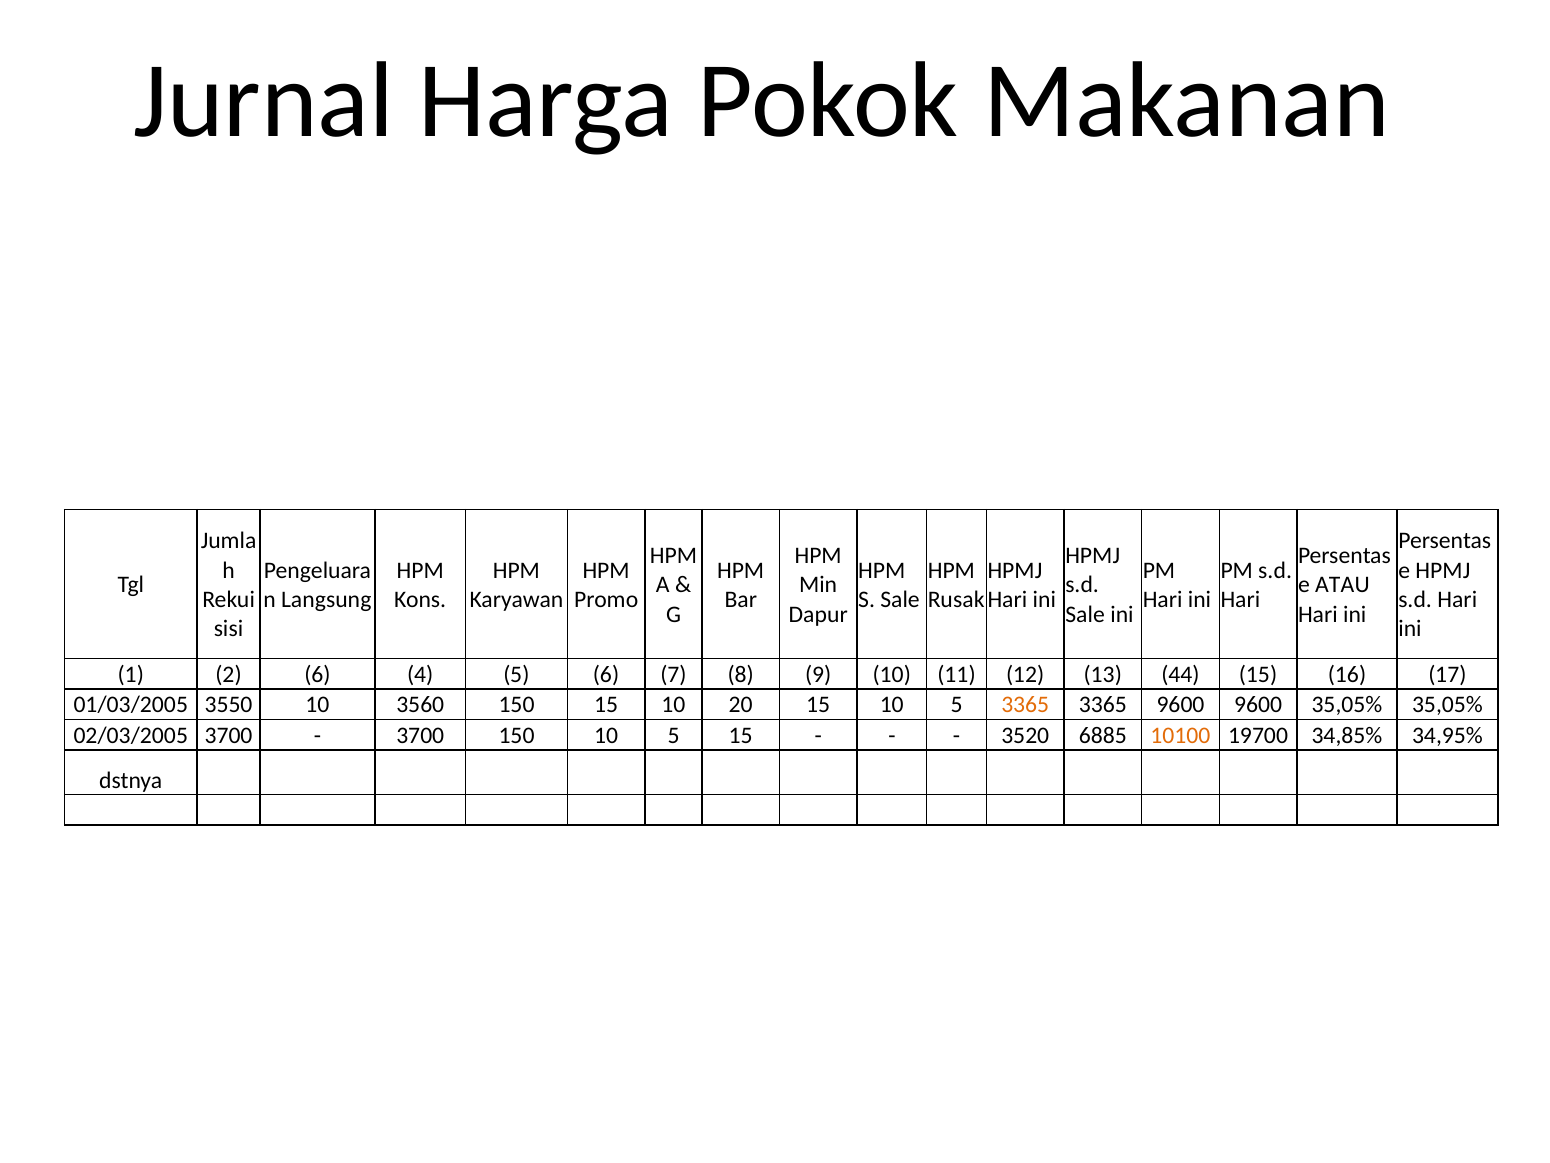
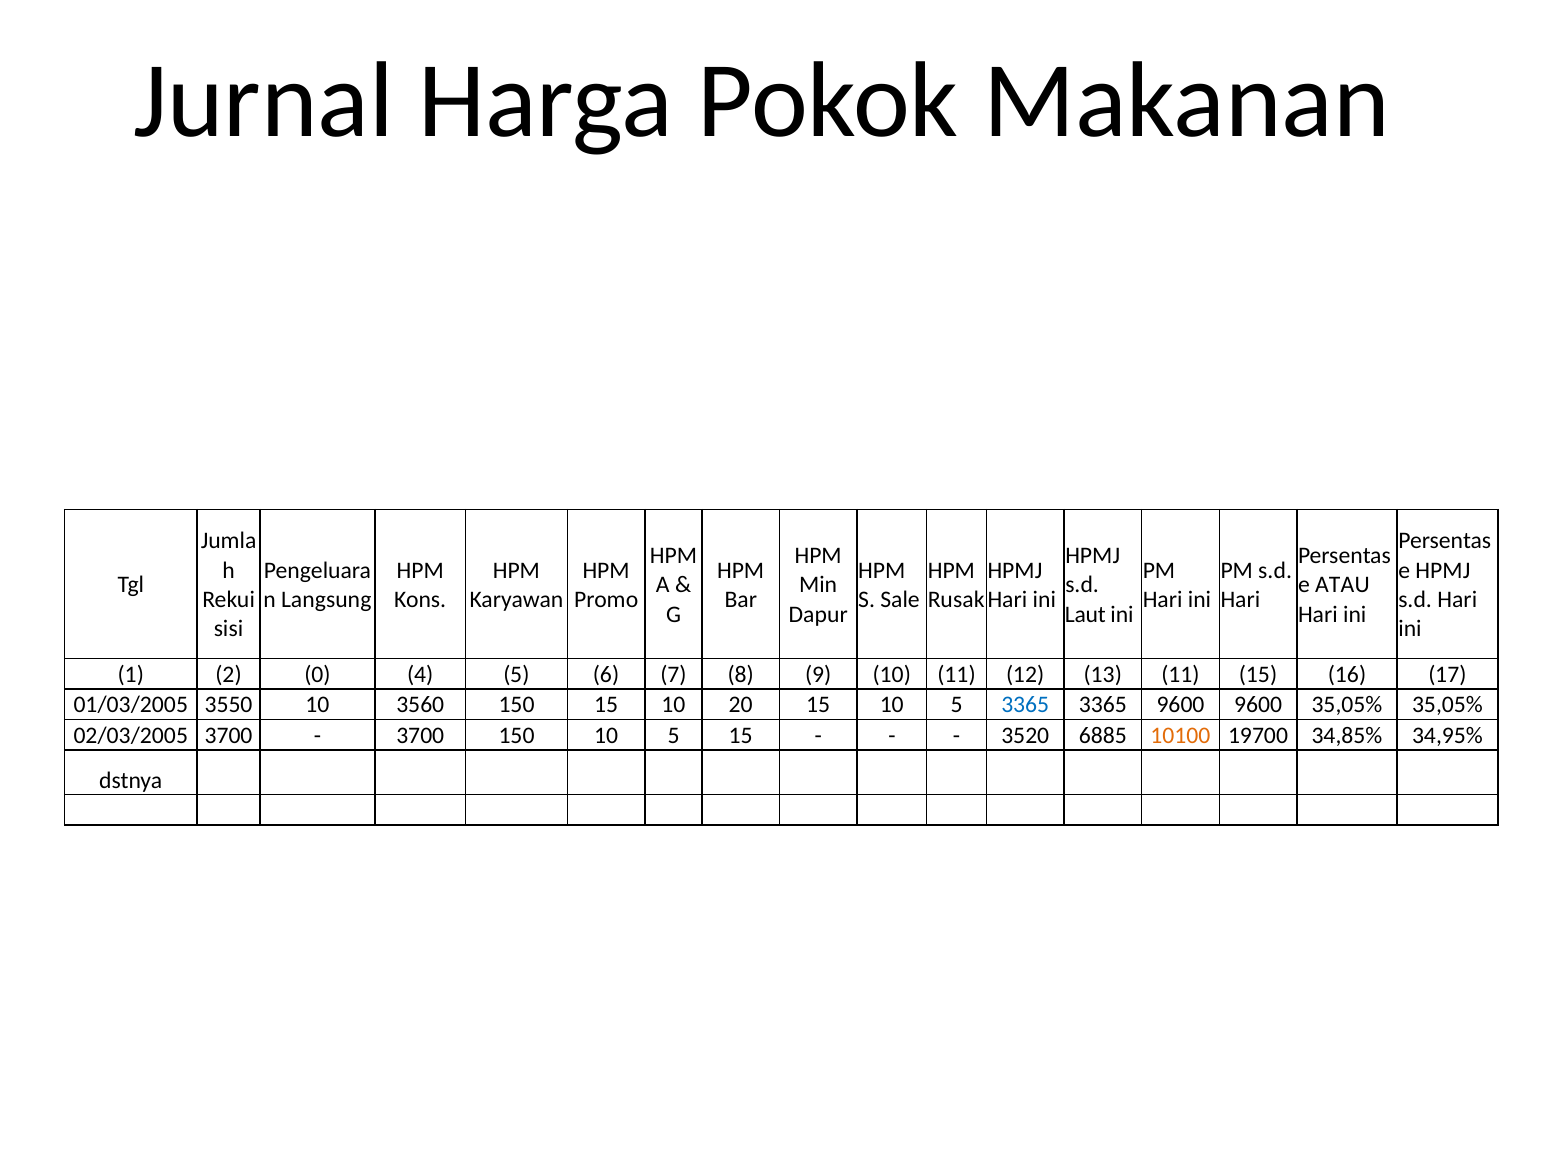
Sale at (1085, 614): Sale -> Laut
2 6: 6 -> 0
13 44: 44 -> 11
3365 at (1025, 705) colour: orange -> blue
